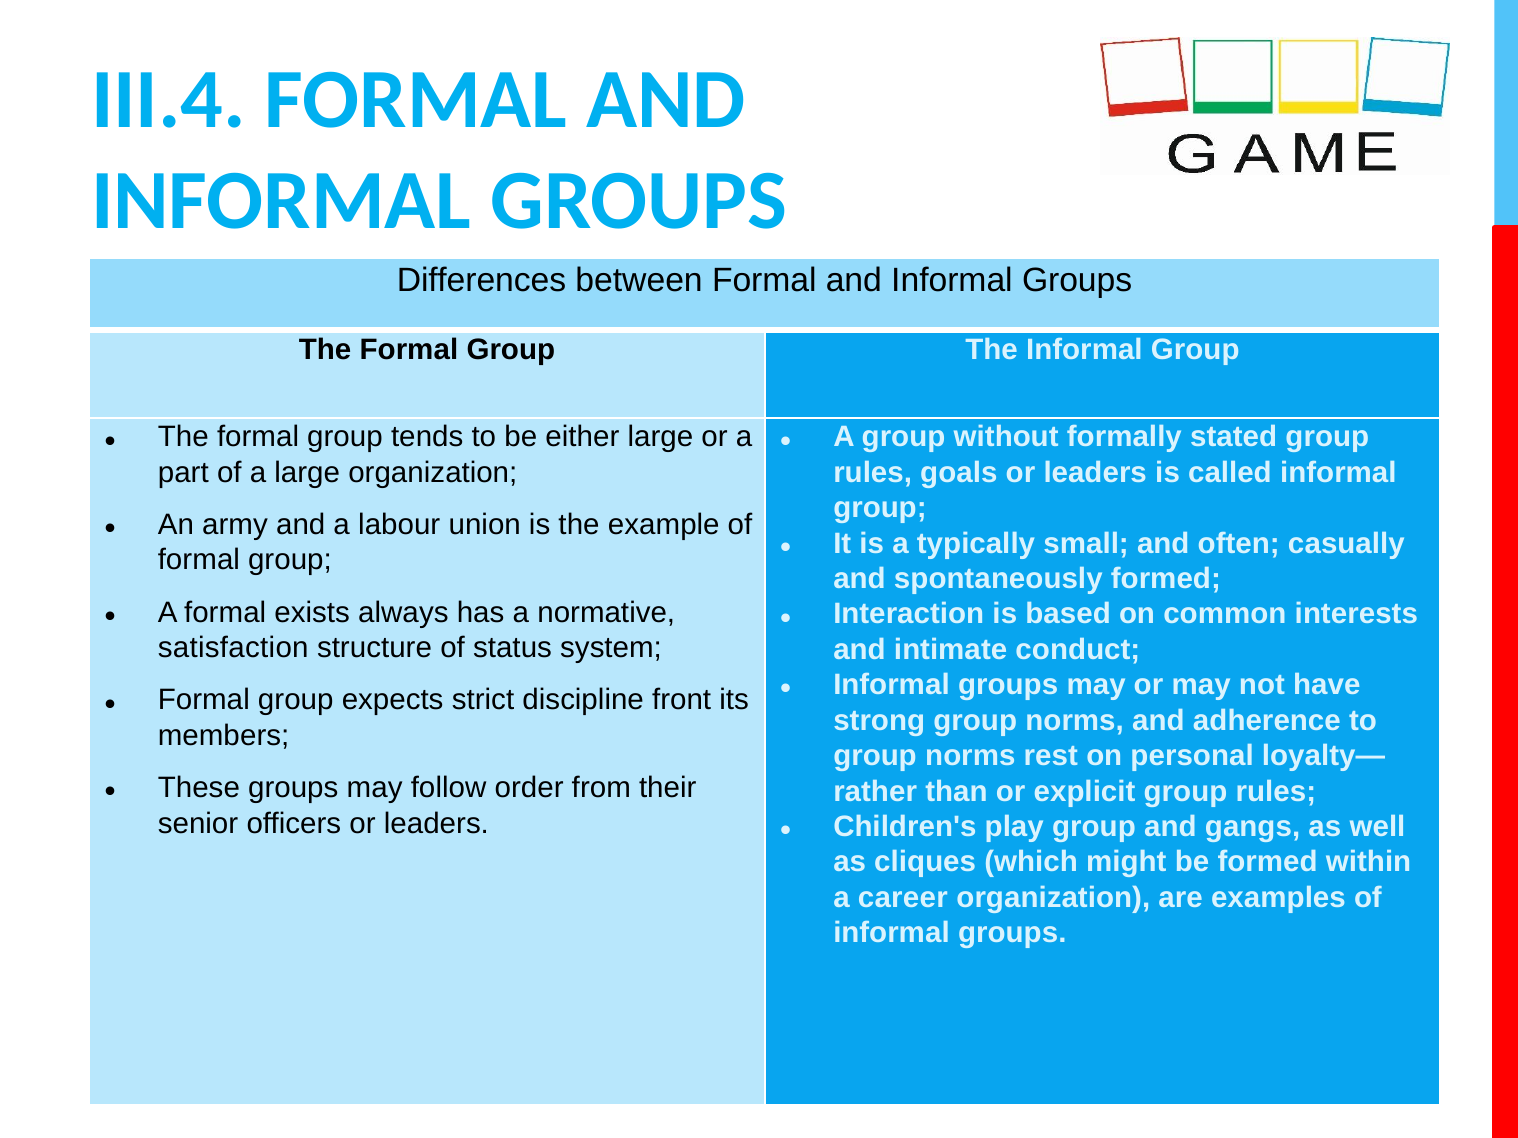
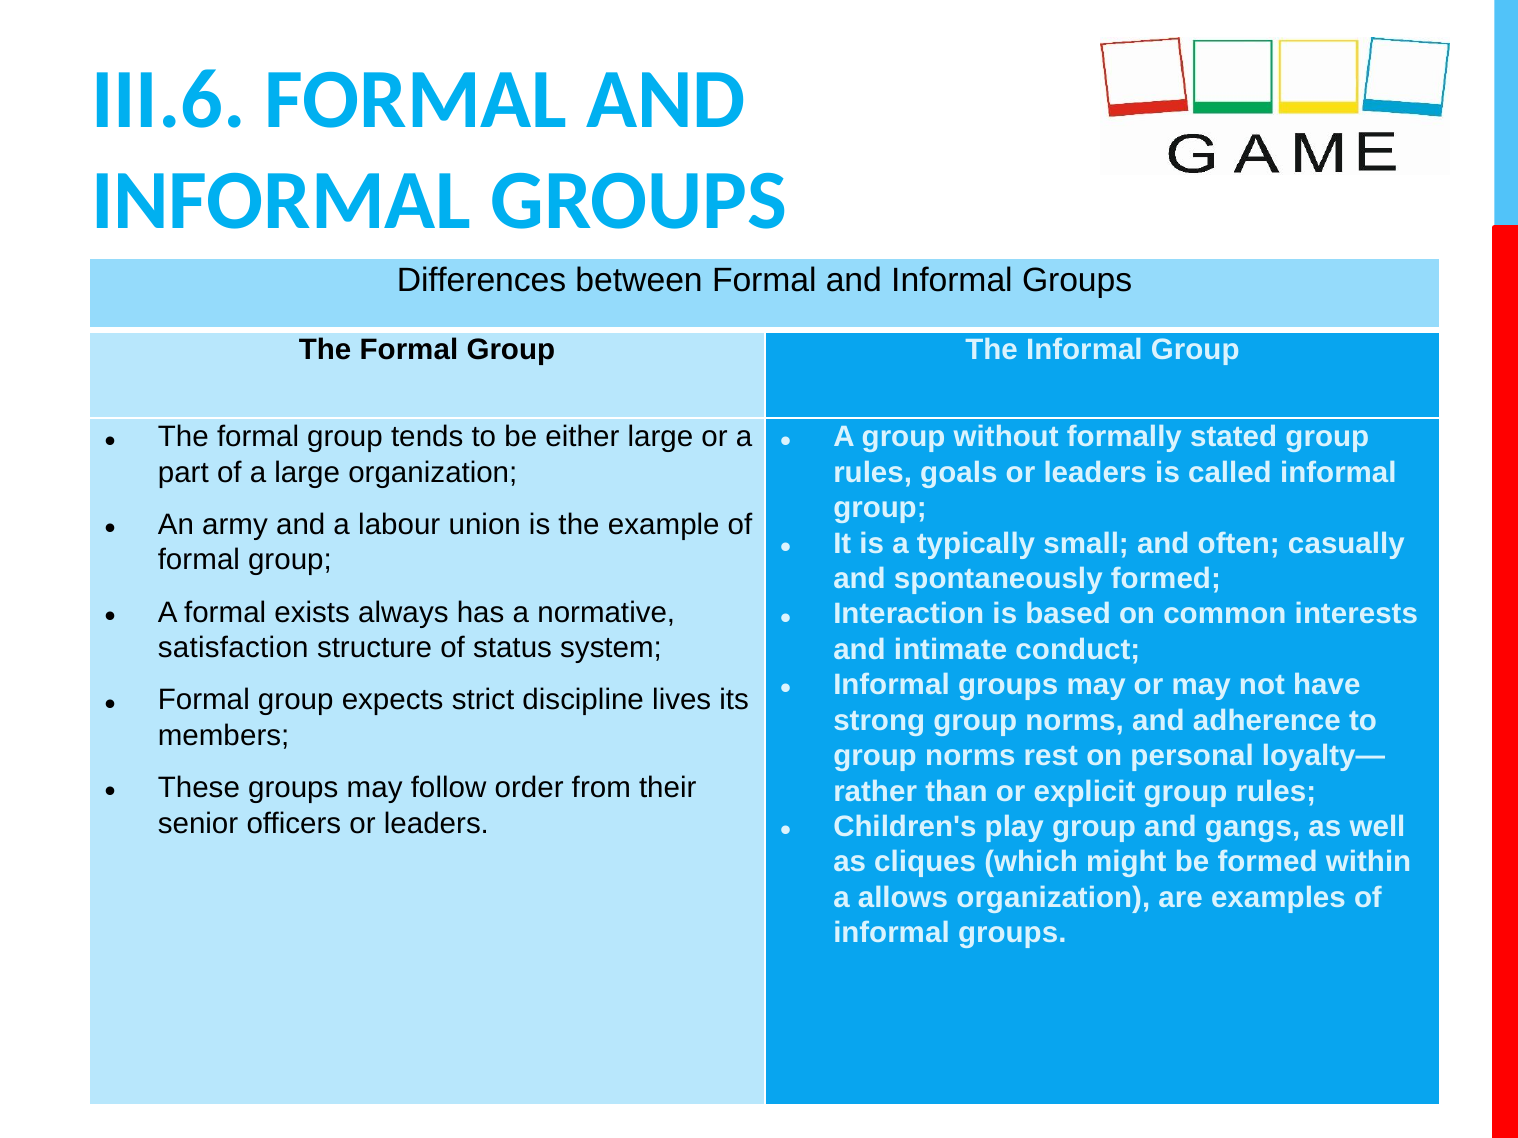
III.4: III.4 -> III.6
front: front -> lives
career: career -> allows
